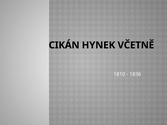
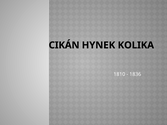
VČETNĚ: VČETNĚ -> KOLIKA
